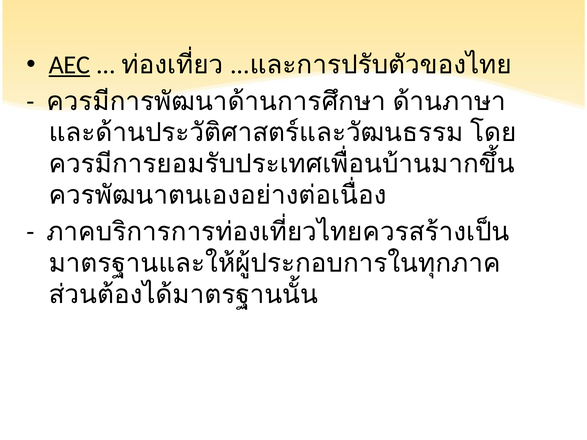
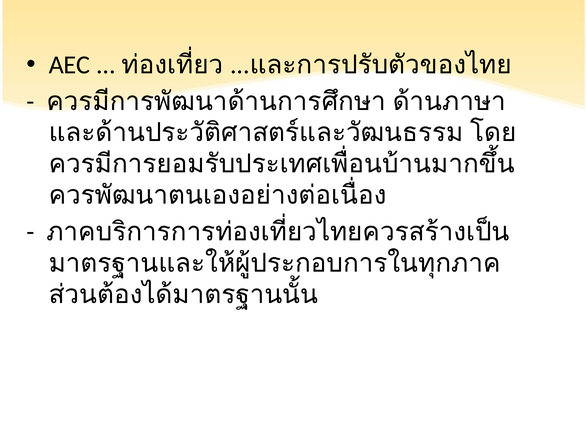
AEC underline: present -> none
